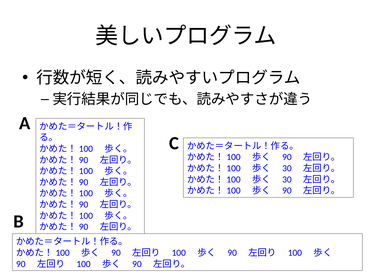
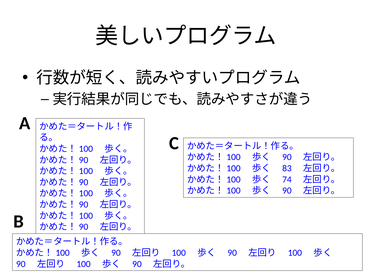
30 at (287, 168): 30 -> 83
30 at (287, 179): 30 -> 74
